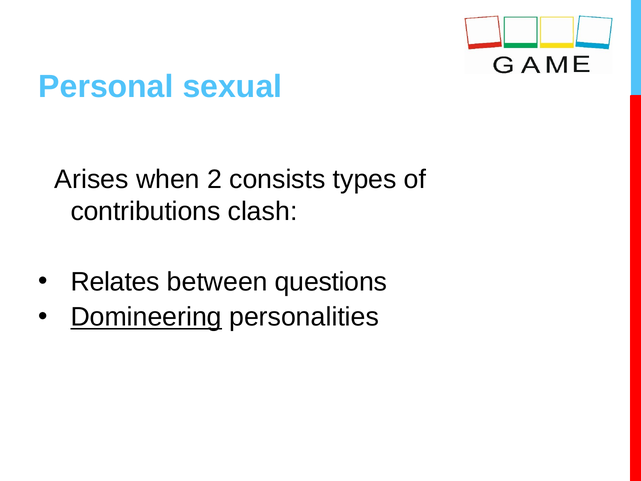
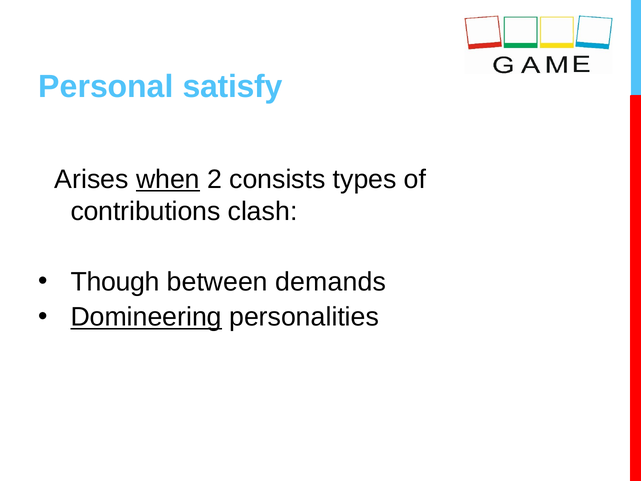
sexual: sexual -> satisfy
when underline: none -> present
Relates: Relates -> Though
questions: questions -> demands
